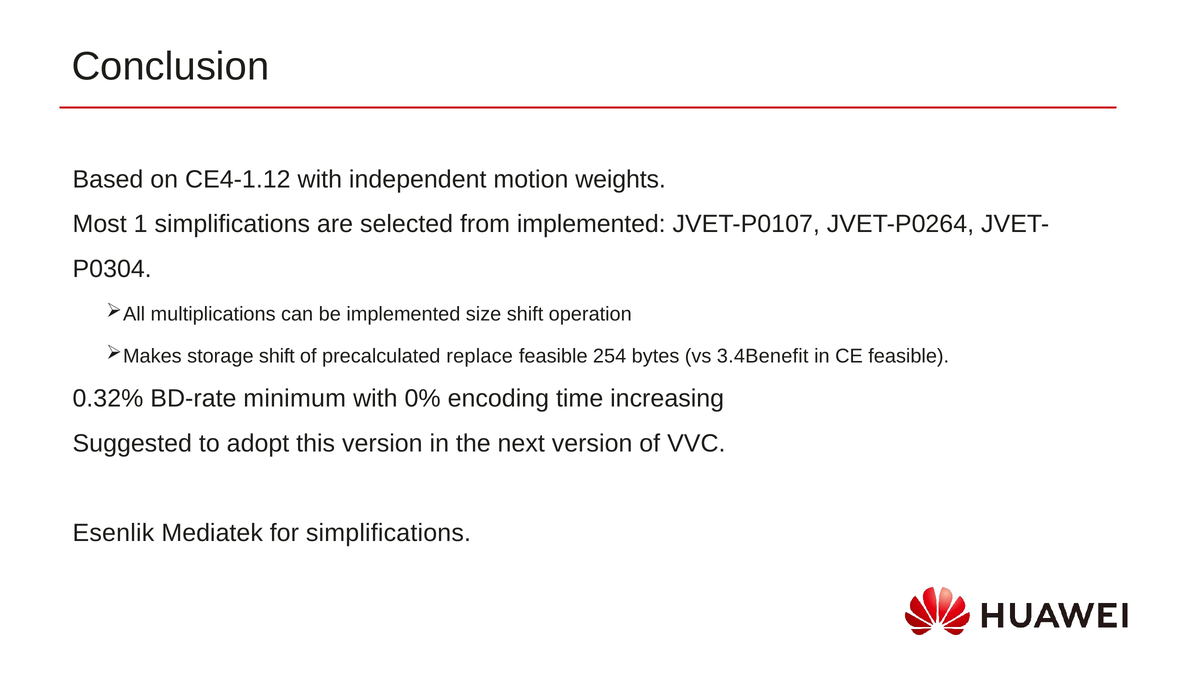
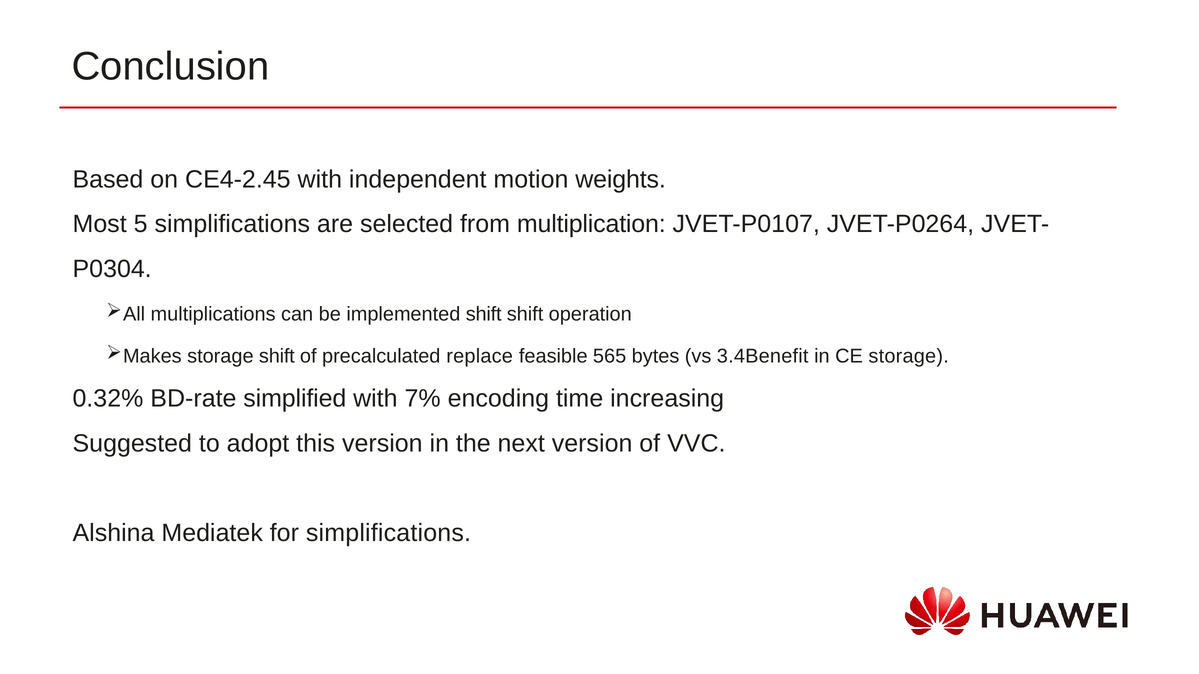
CE4-1.12: CE4-1.12 -> CE4-2.45
1: 1 -> 5
from implemented: implemented -> multiplication
implemented size: size -> shift
254: 254 -> 565
CE feasible: feasible -> storage
minimum: minimum -> simplified
0%: 0% -> 7%
Esenlik: Esenlik -> Alshina
